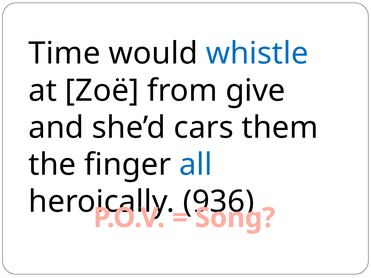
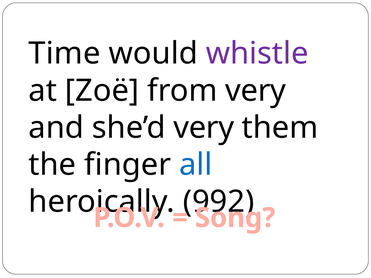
whistle colour: blue -> purple
from give: give -> very
she’d cars: cars -> very
936: 936 -> 992
